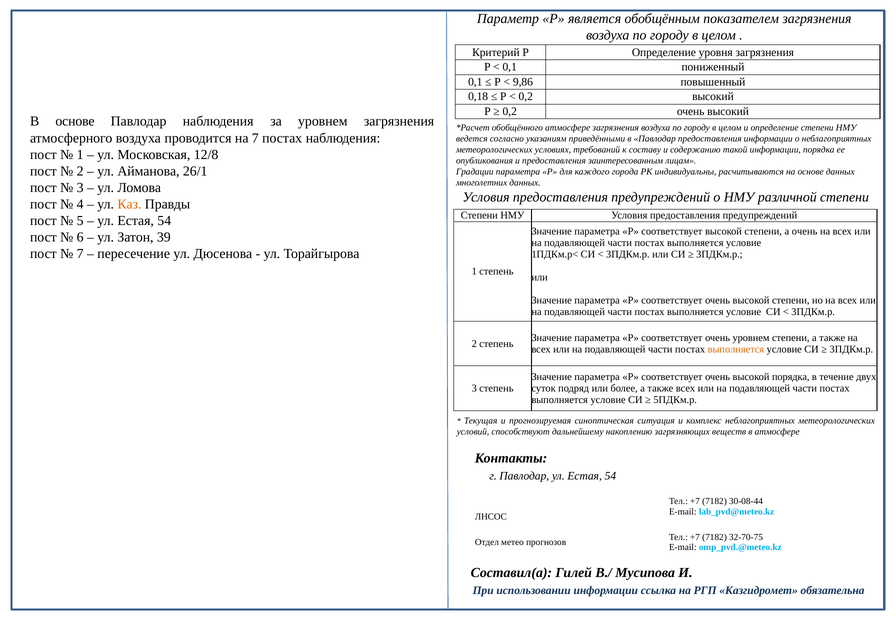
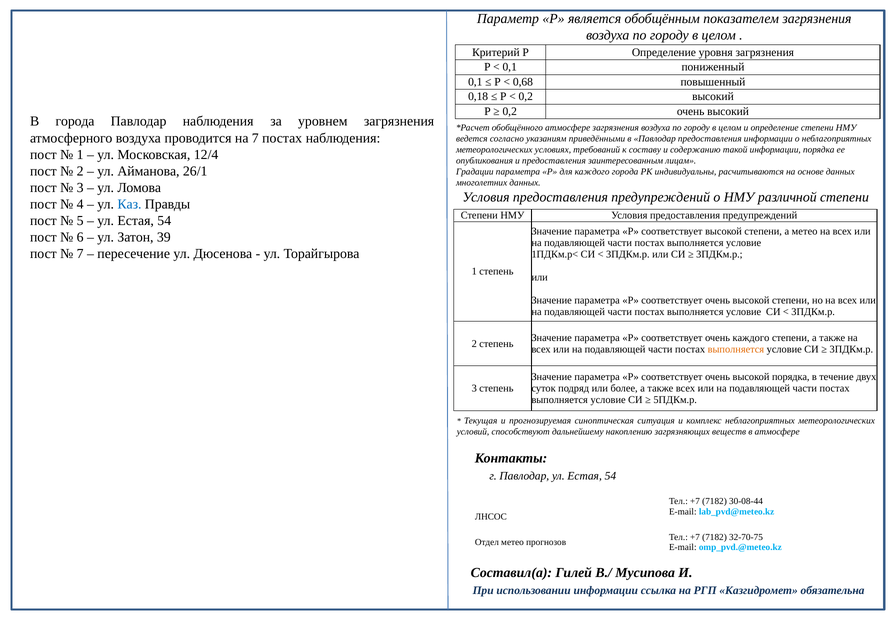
9,86: 9,86 -> 0,68
В основе: основе -> города
12/8: 12/8 -> 12/4
Каз colour: orange -> blue
а очень: очень -> метео
очень уровнем: уровнем -> каждого
